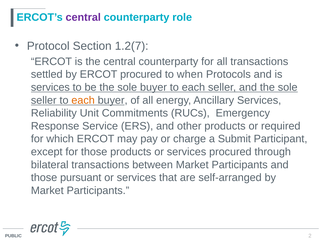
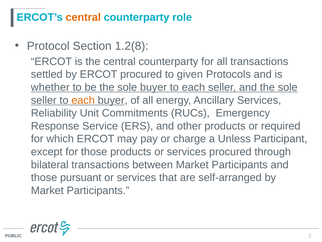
central at (83, 17) colour: purple -> orange
1.2(7: 1.2(7 -> 1.2(8
when: when -> given
services at (50, 87): services -> whether
Submit: Submit -> Unless
